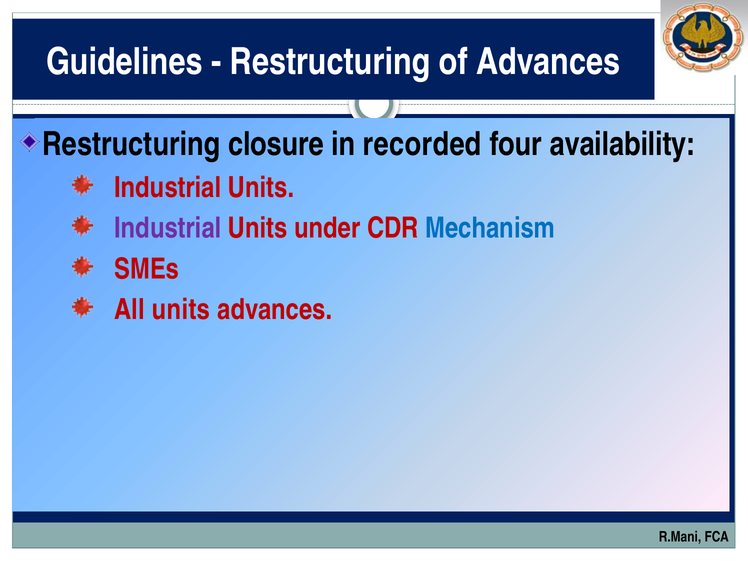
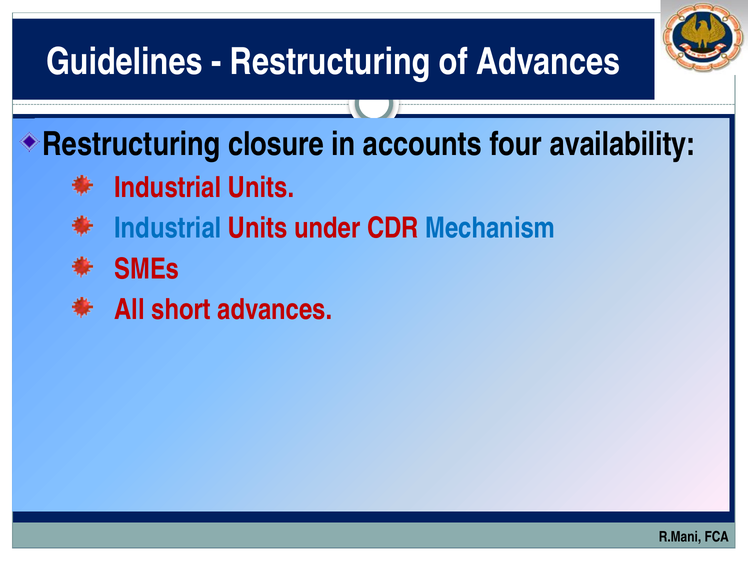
recorded: recorded -> accounts
Industrial at (168, 228) colour: purple -> blue
All units: units -> short
